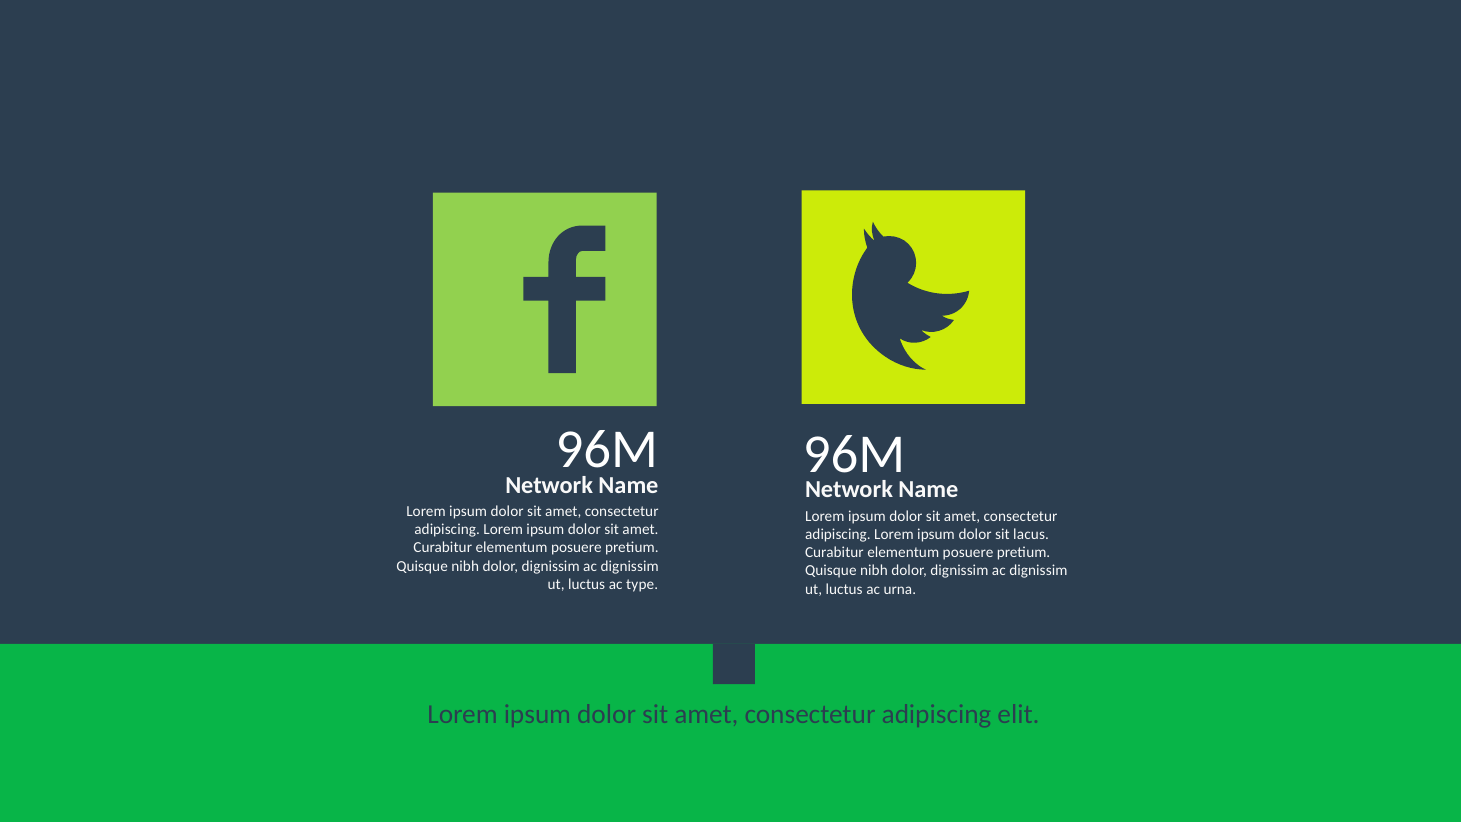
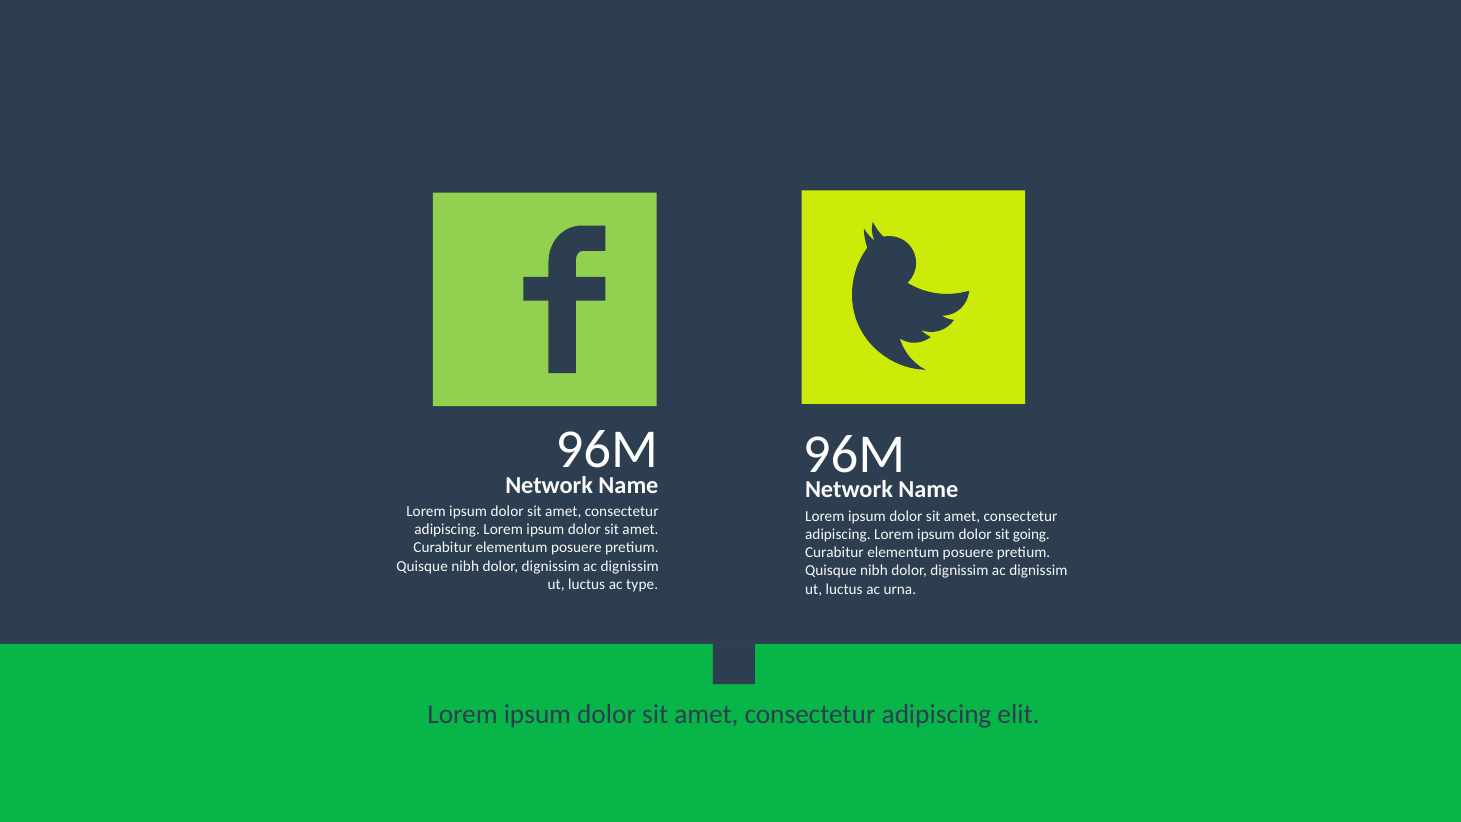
lacus: lacus -> going
